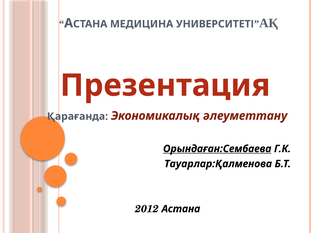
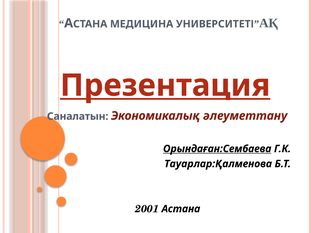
Презентация underline: none -> present
Қарағанда: Қарағанда -> Саналатын
2012: 2012 -> 2001
